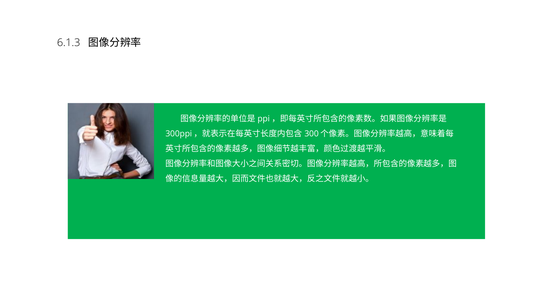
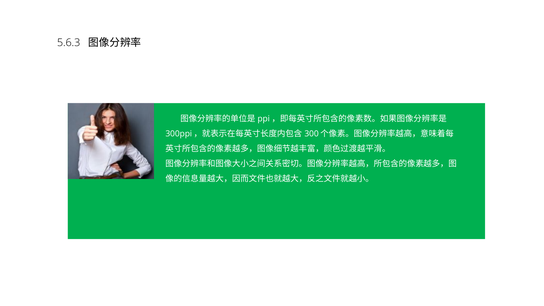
6.1.3: 6.1.3 -> 5.6.3
